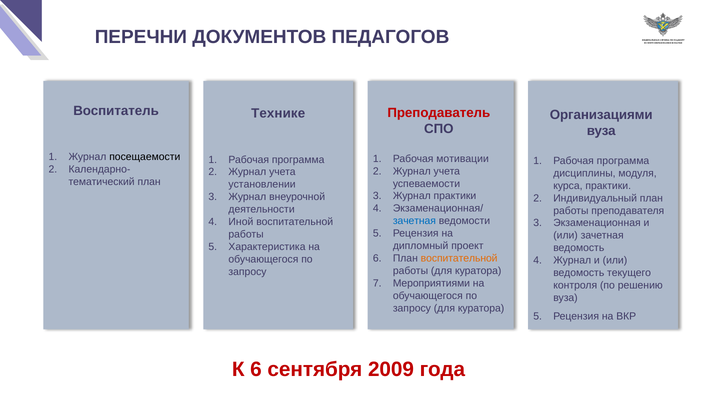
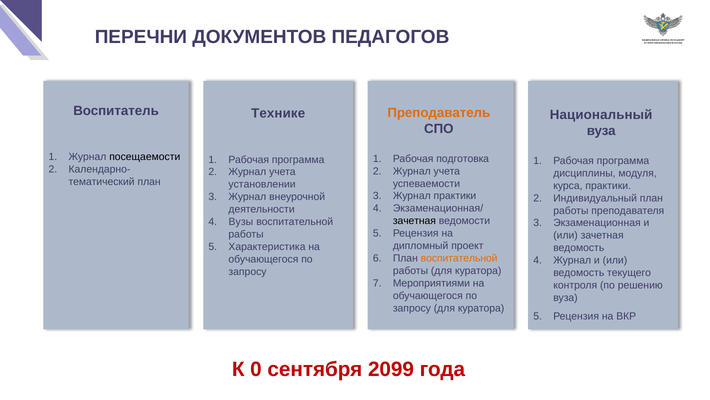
Преподаватель colour: red -> orange
Организациями: Организациями -> Национальный
мотивации: мотивации -> подготовка
зачетная at (414, 221) colour: blue -> black
Иной: Иной -> Вузы
К 6: 6 -> 0
2009: 2009 -> 2099
